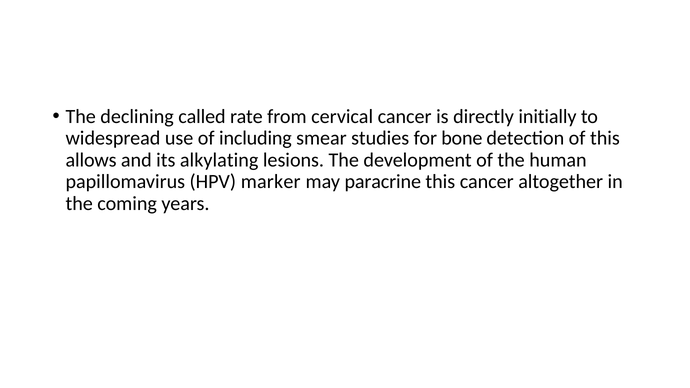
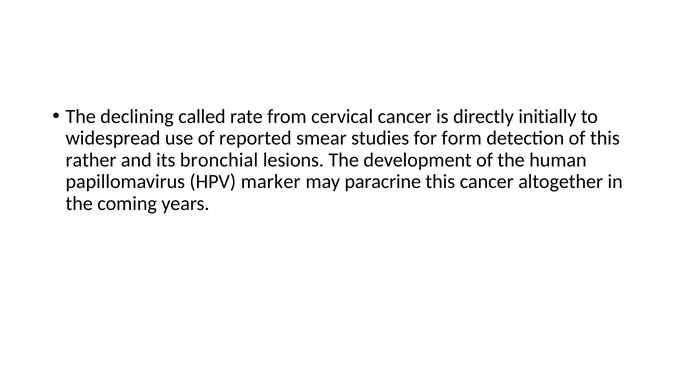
including: including -> reported
bone: bone -> form
allows: allows -> rather
alkylating: alkylating -> bronchial
